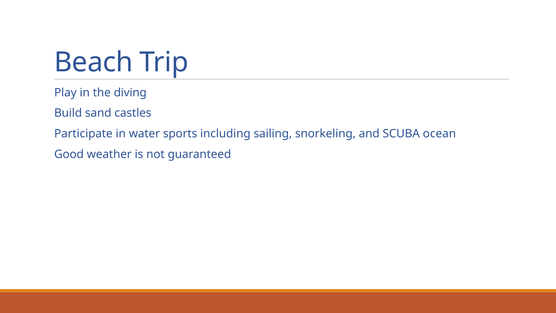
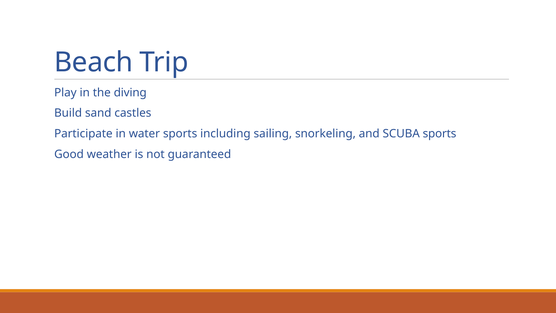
SCUBA ocean: ocean -> sports
